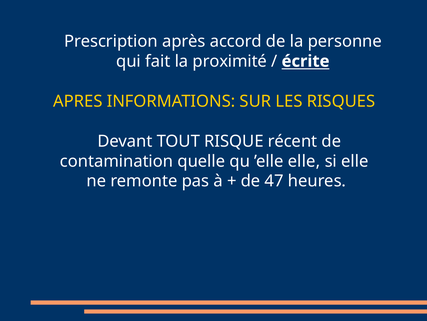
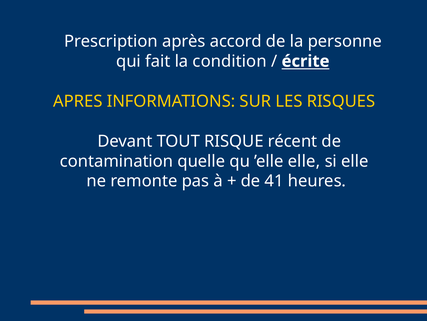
proximité: proximité -> condition
47: 47 -> 41
